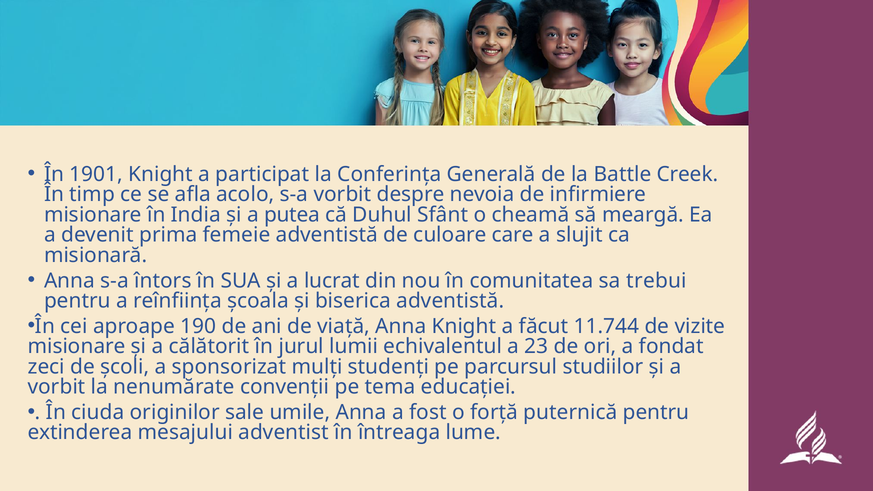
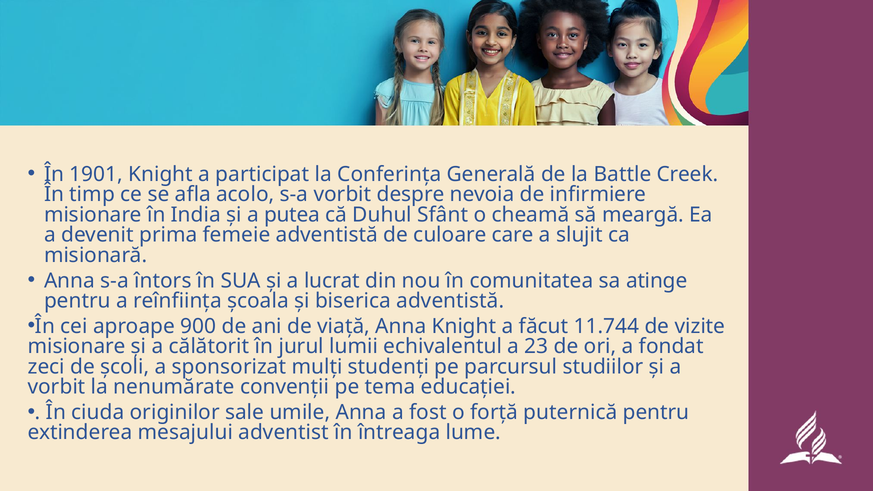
trebui: trebui -> atinge
190: 190 -> 900
